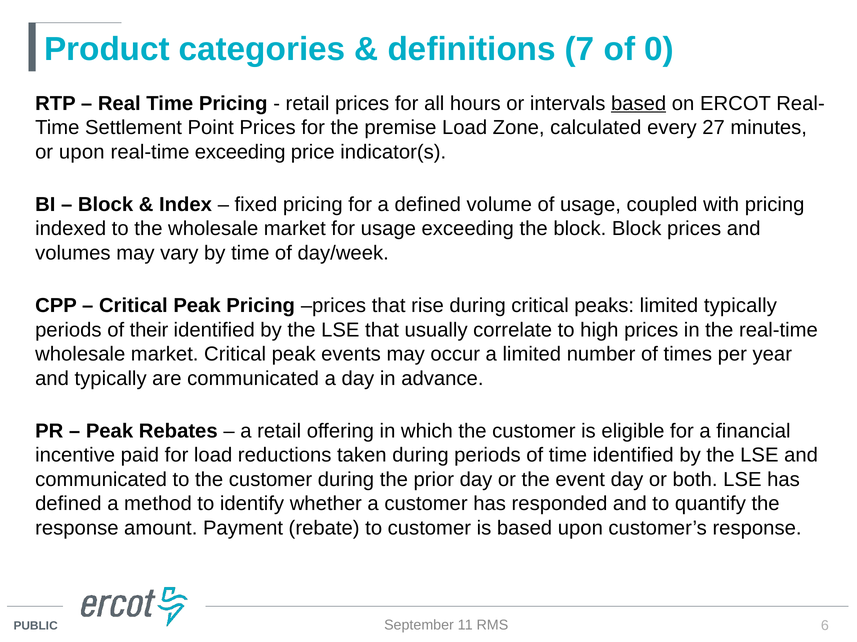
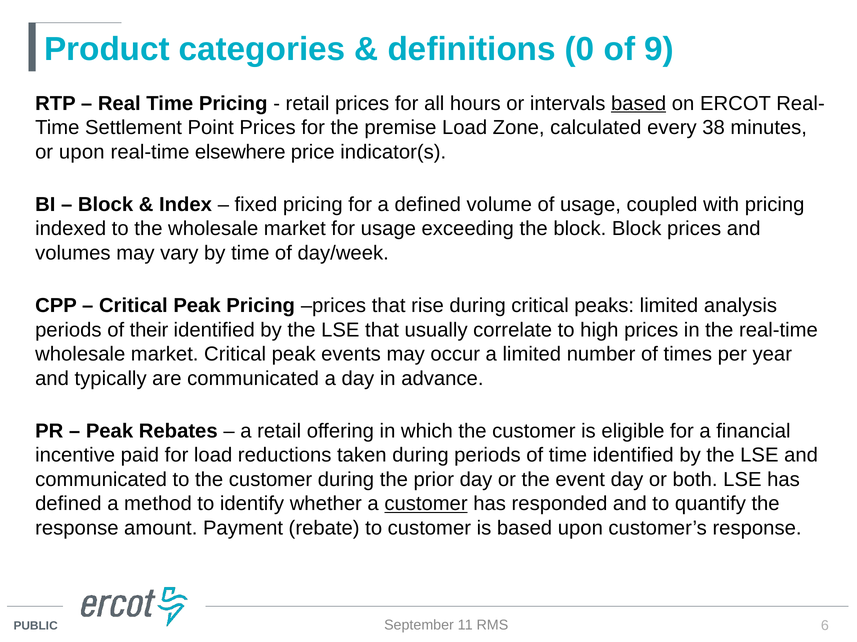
7: 7 -> 0
0: 0 -> 9
27: 27 -> 38
real-time exceeding: exceeding -> elsewhere
limited typically: typically -> analysis
customer at (426, 504) underline: none -> present
